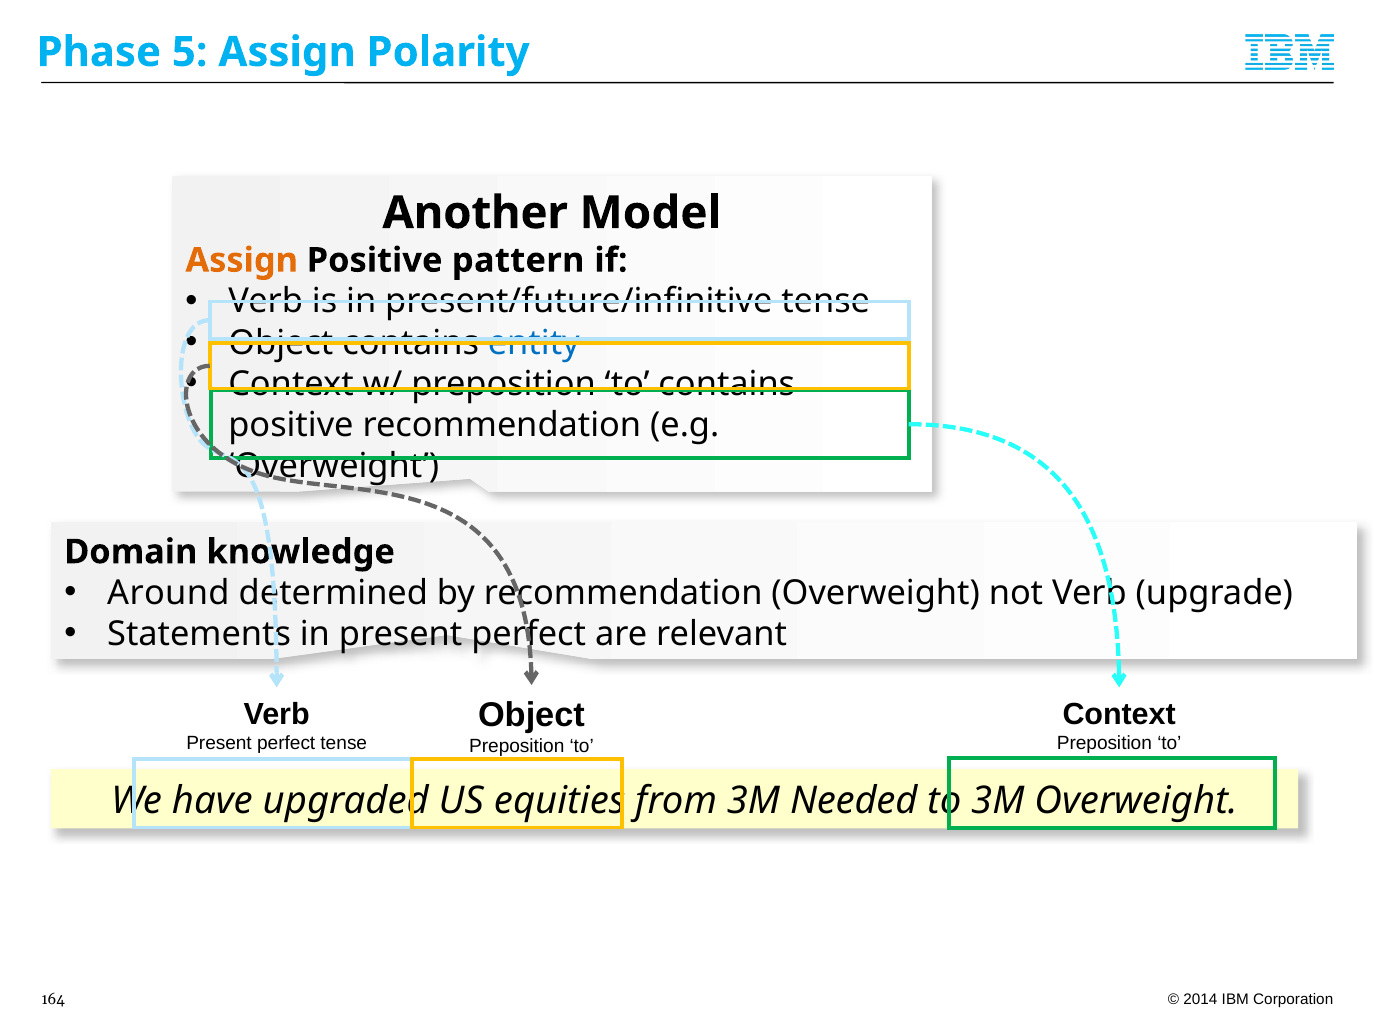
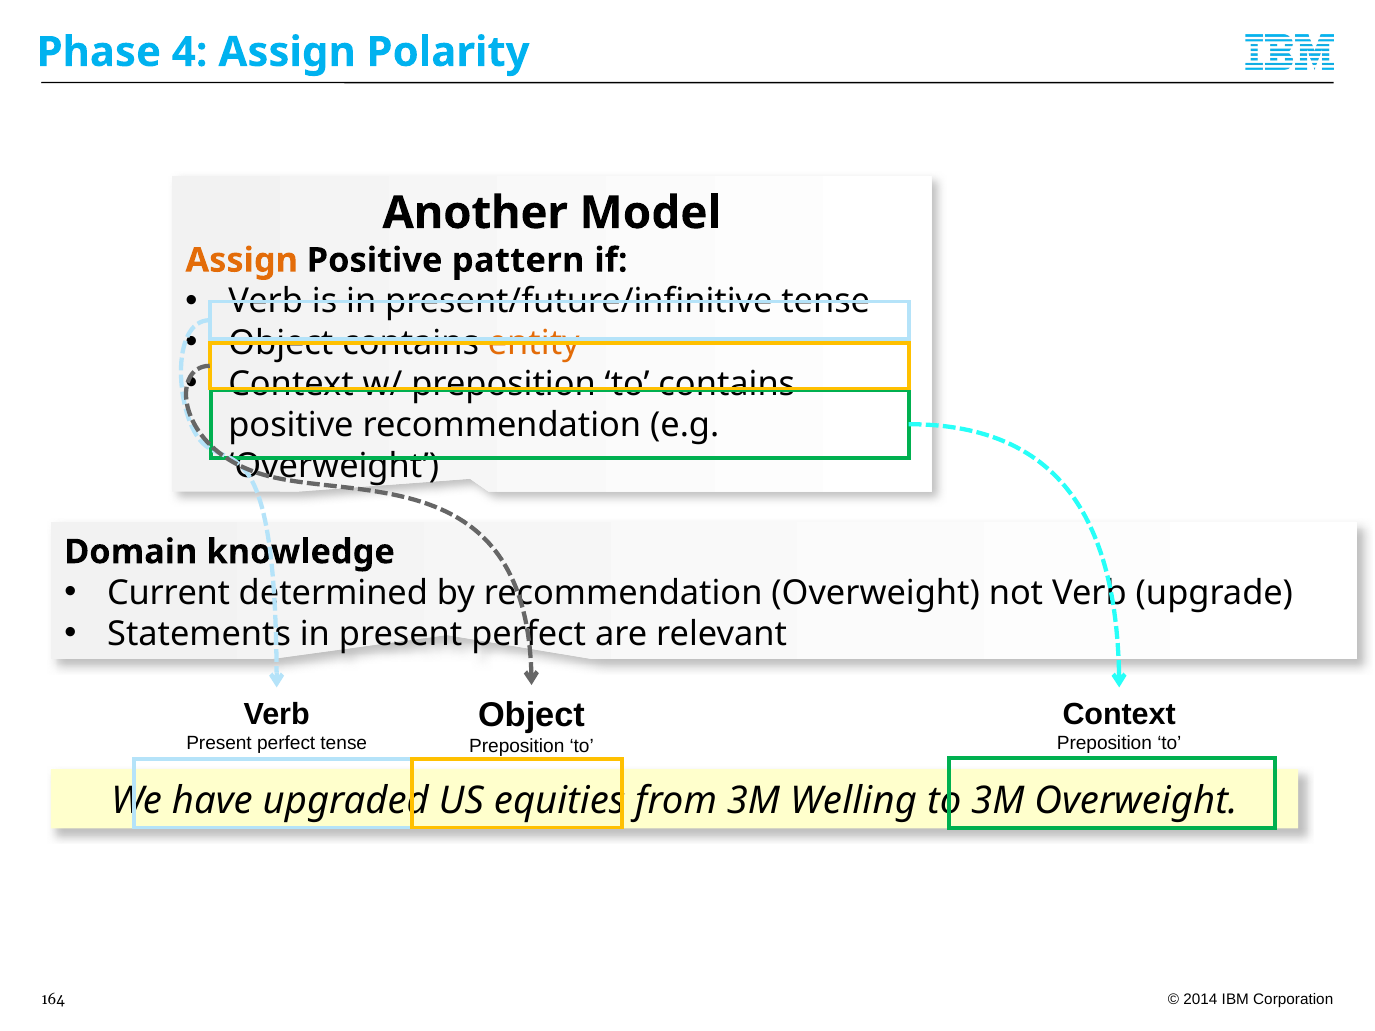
5: 5 -> 4
entity colour: blue -> orange
Around: Around -> Current
Needed: Needed -> Welling
